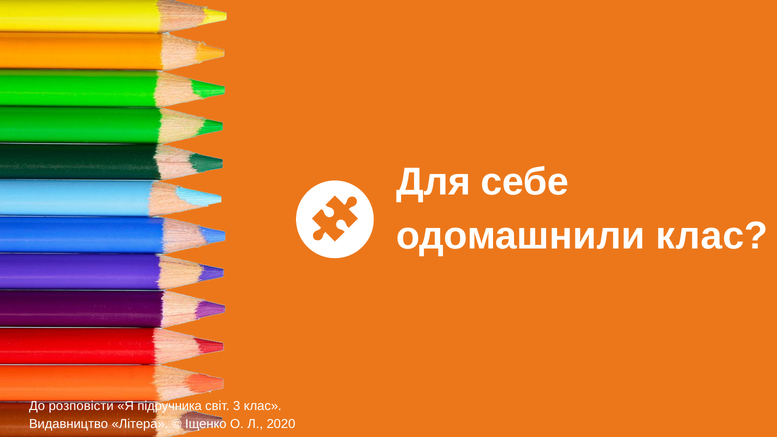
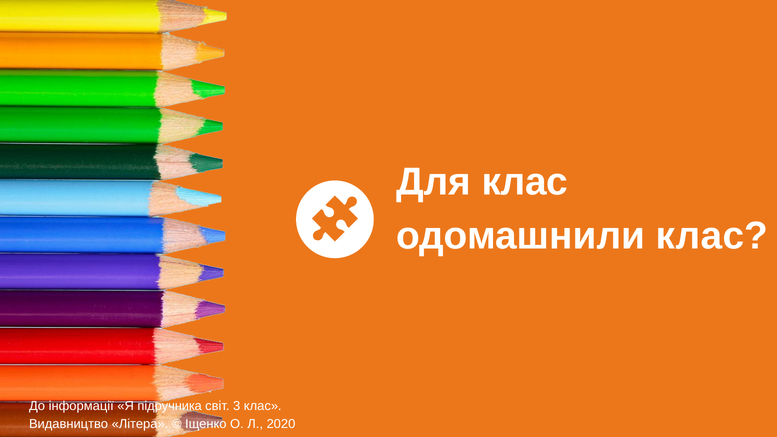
Для себе: себе -> клас
розповісти: розповісти -> інформації
